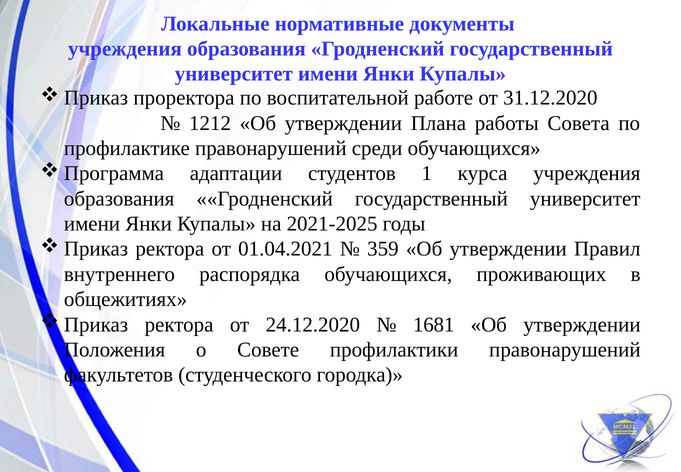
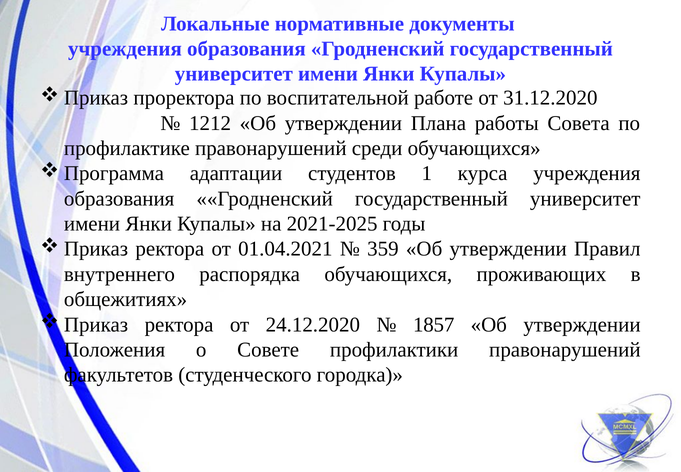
1681: 1681 -> 1857
